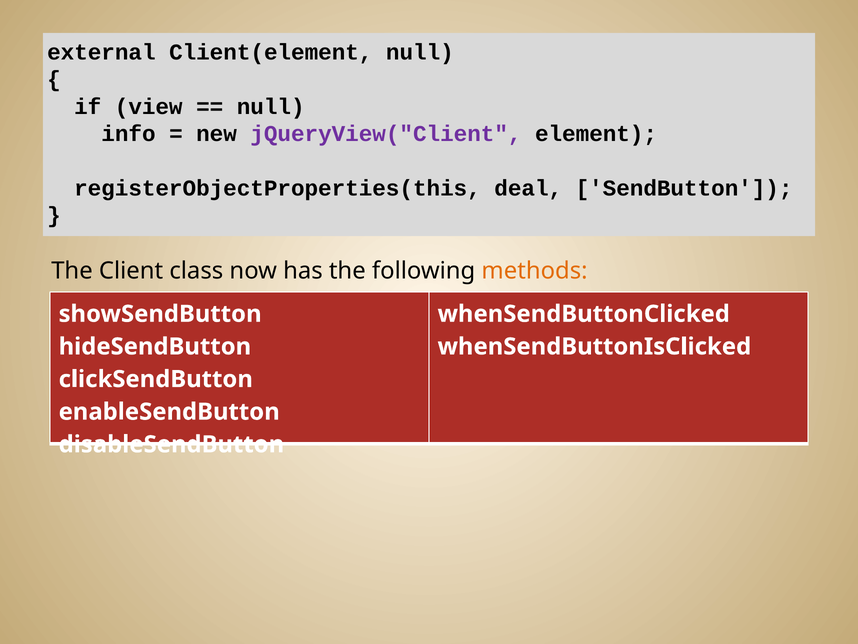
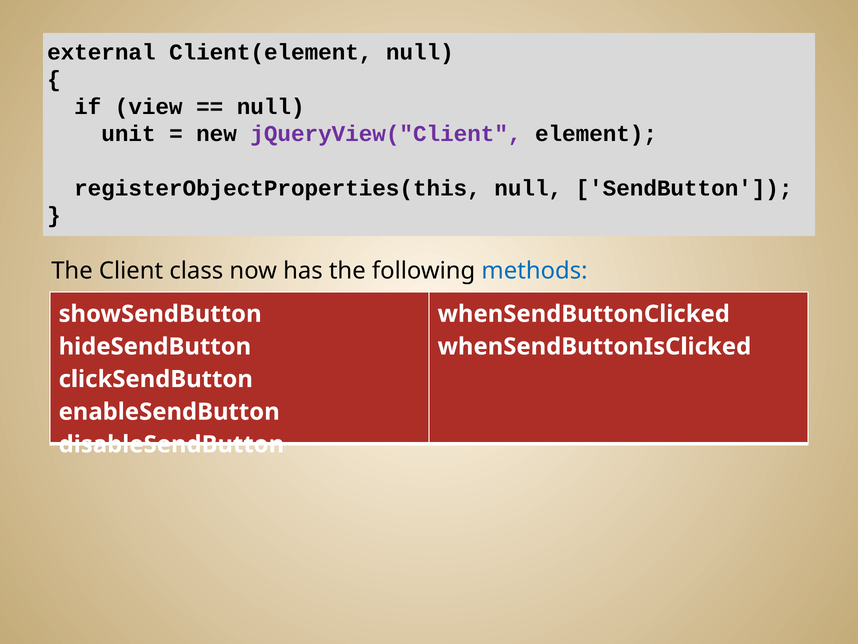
info: info -> unit
registerObjectProperties(this deal: deal -> null
methods colour: orange -> blue
